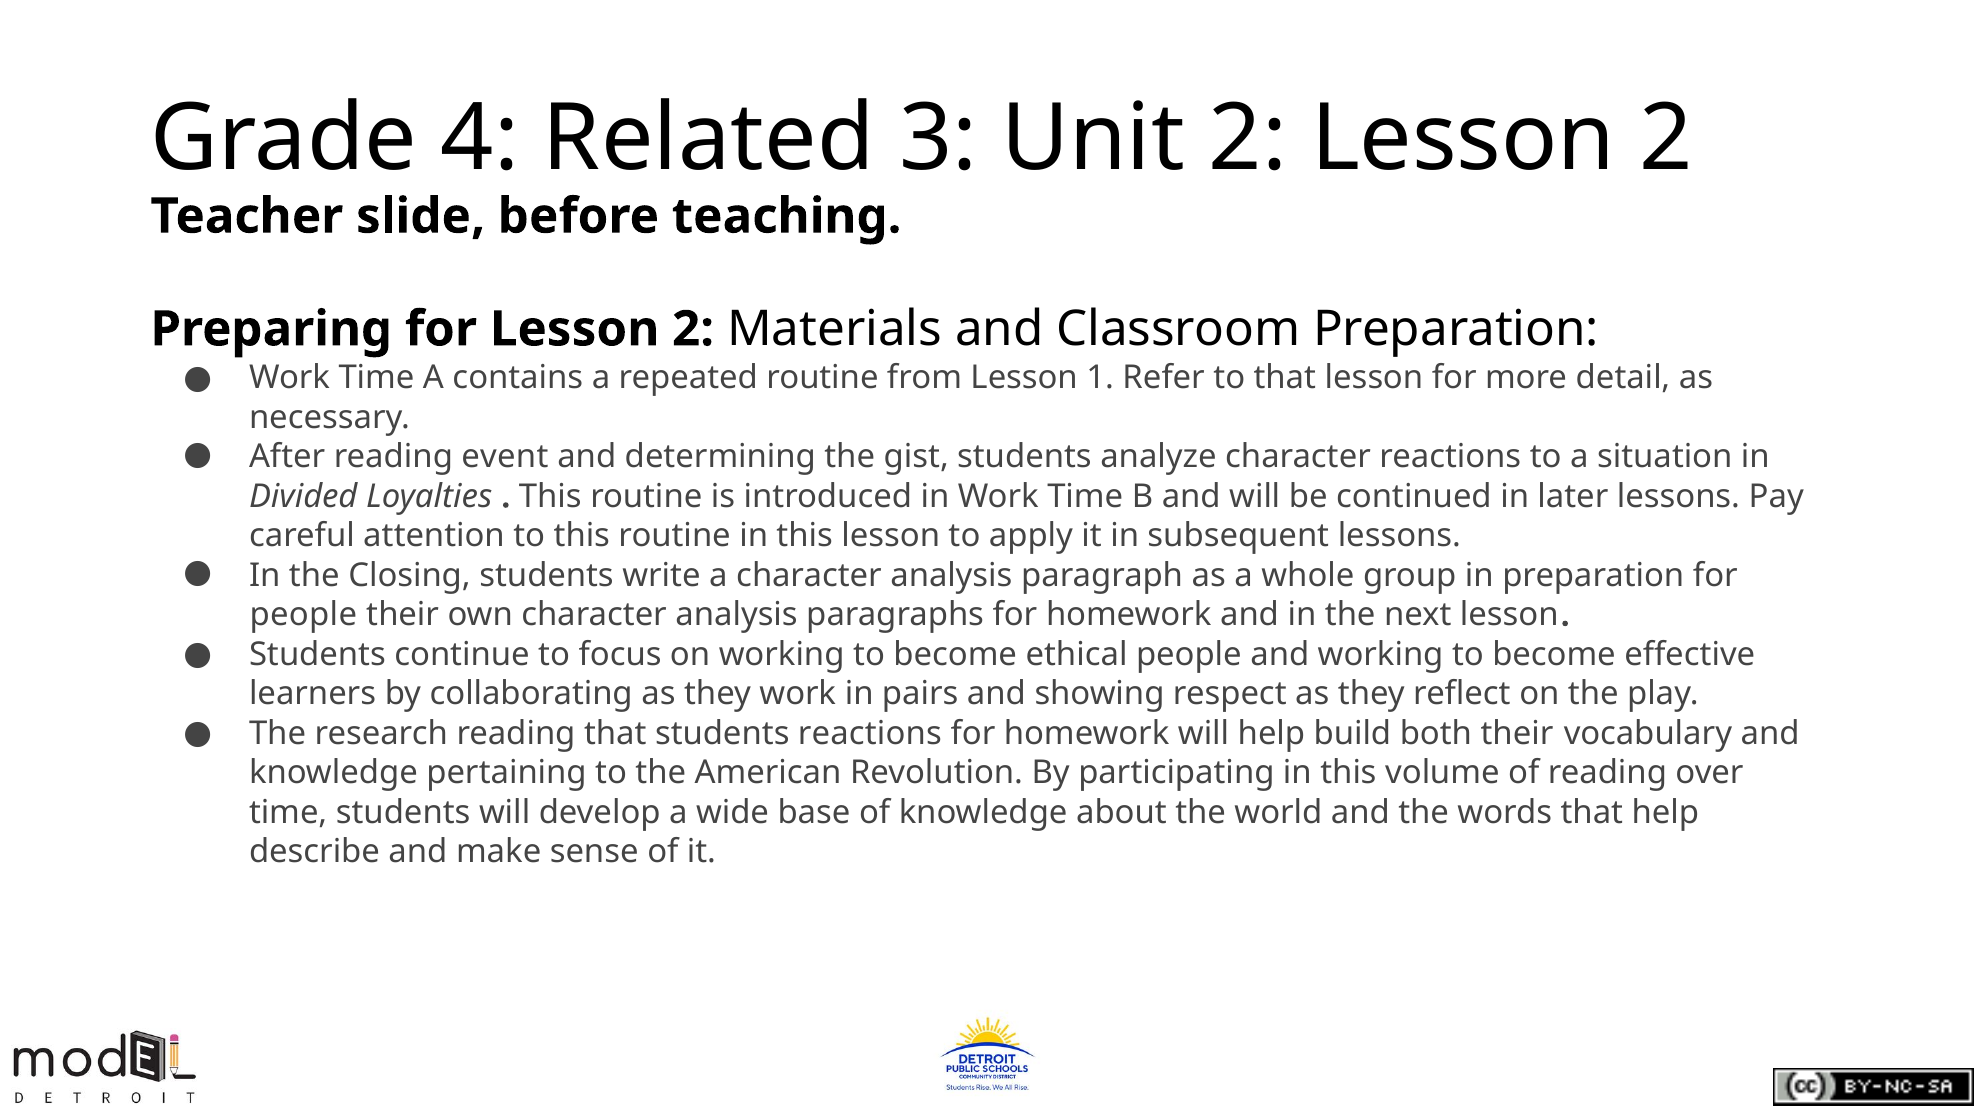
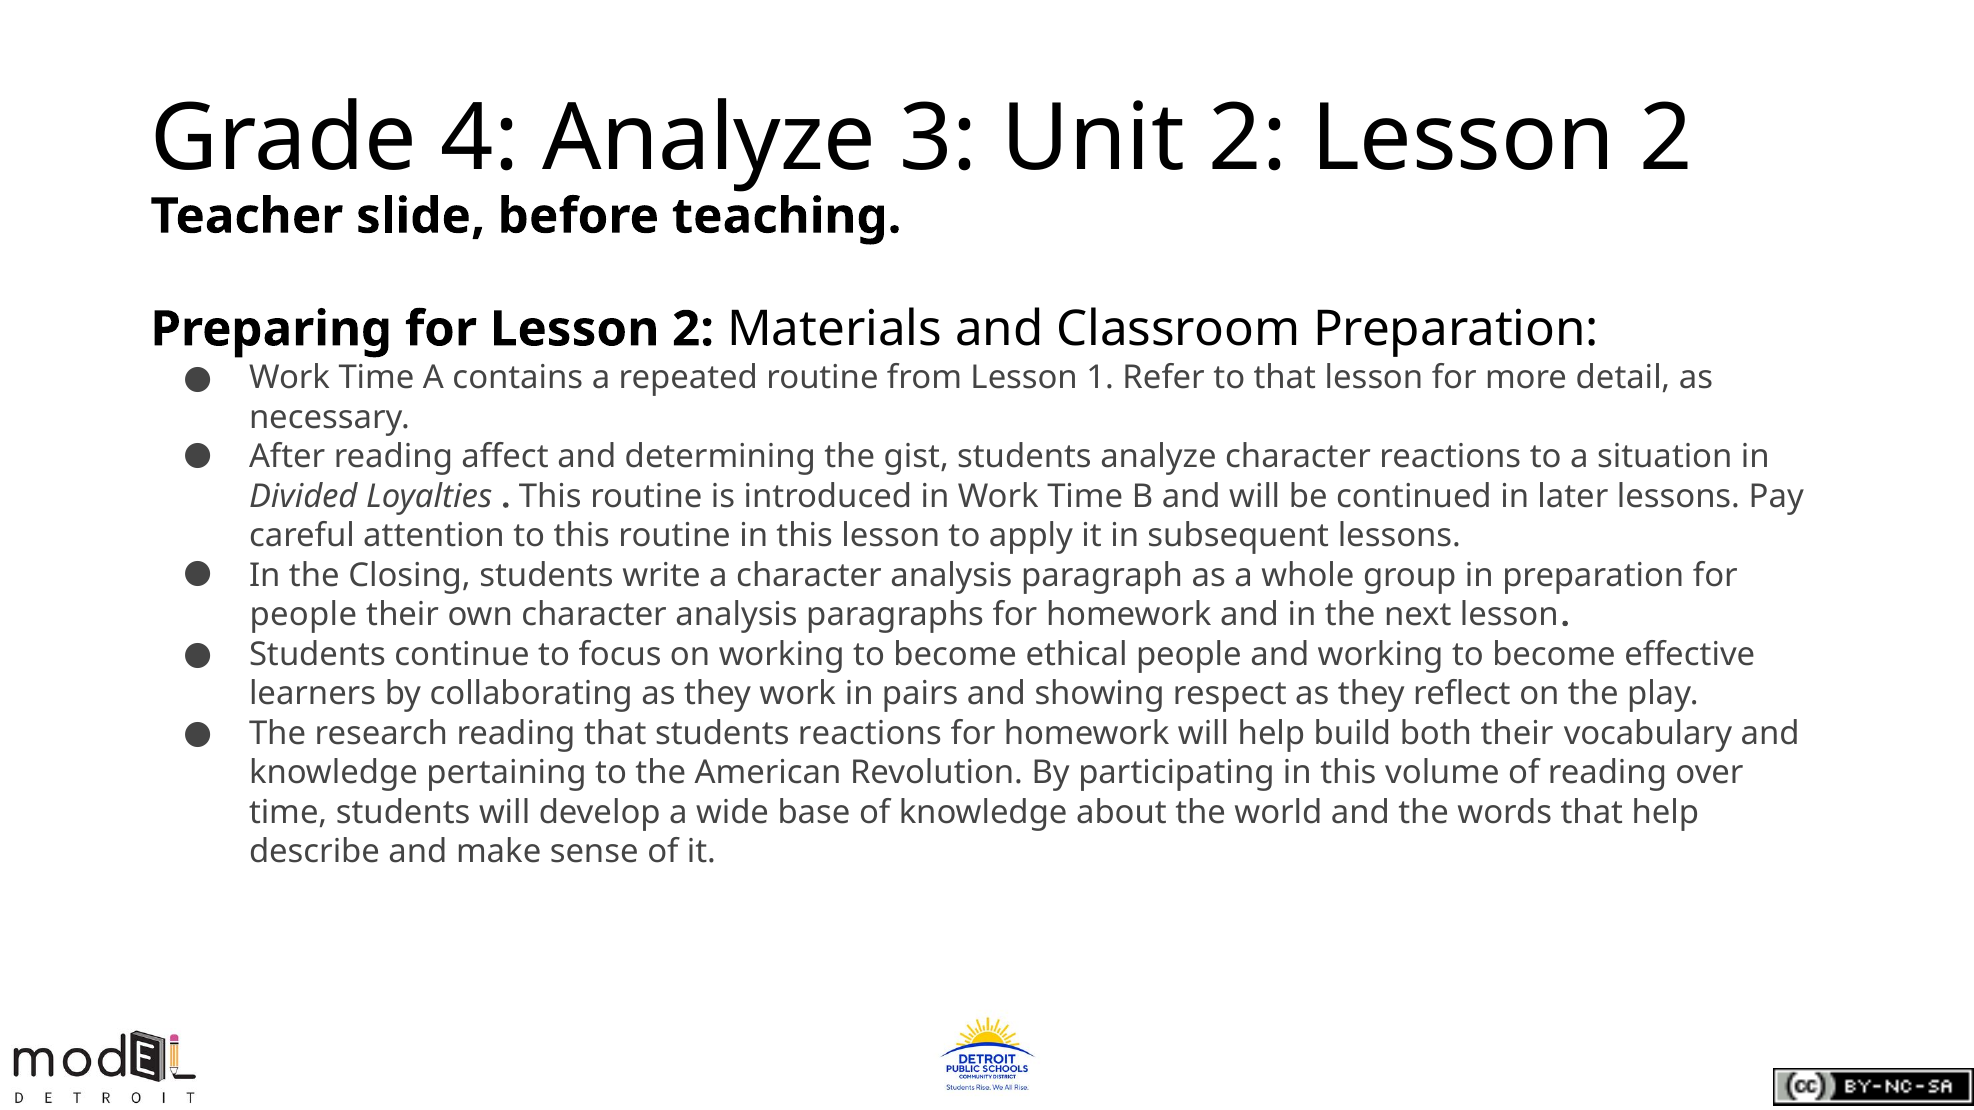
4 Related: Related -> Analyze
event: event -> affect
